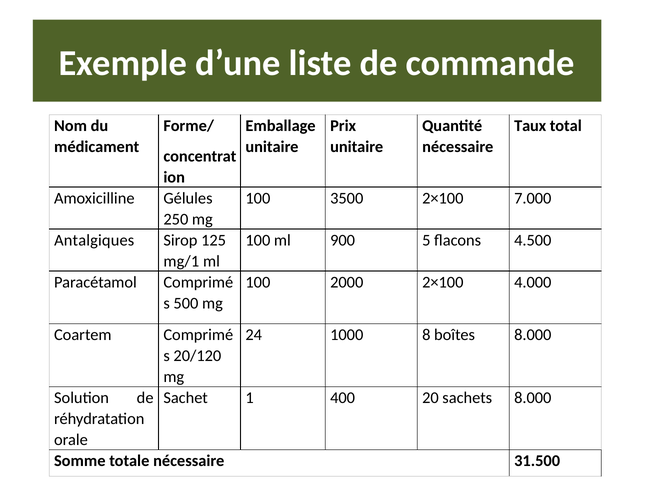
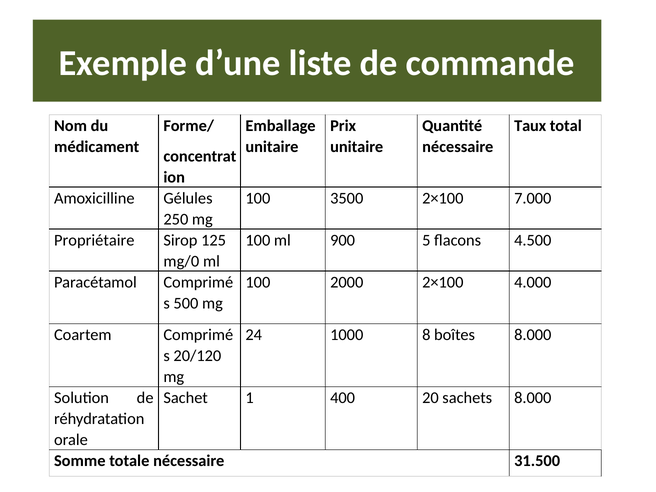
Antalgiques: Antalgiques -> Propriétaire
mg/1: mg/1 -> mg/0
